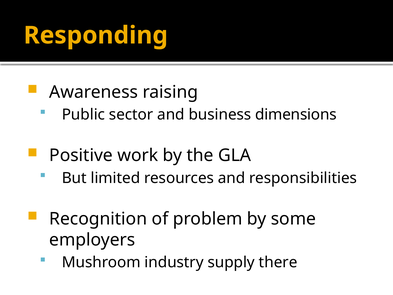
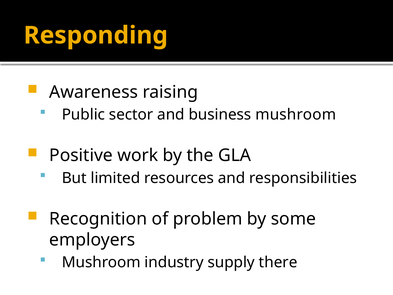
business dimensions: dimensions -> mushroom
